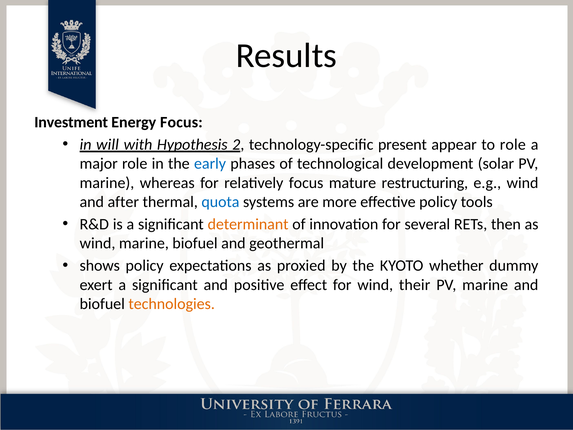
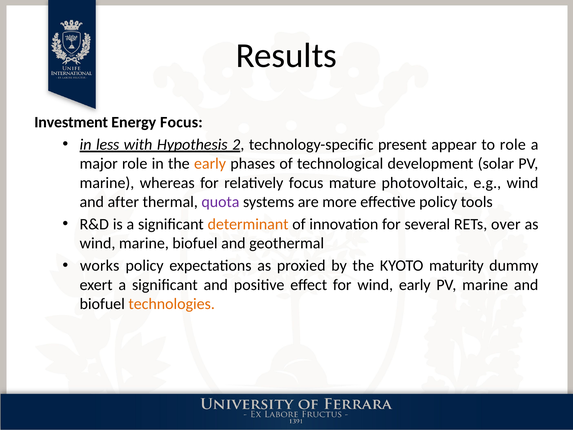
will: will -> less
early at (210, 164) colour: blue -> orange
restructuring: restructuring -> photovoltaic
quota colour: blue -> purple
then: then -> over
shows: shows -> works
whether: whether -> maturity
wind their: their -> early
